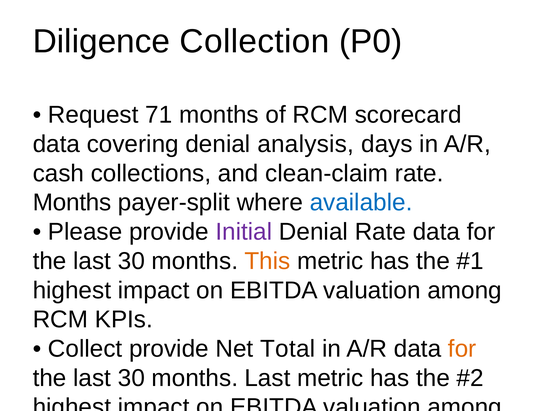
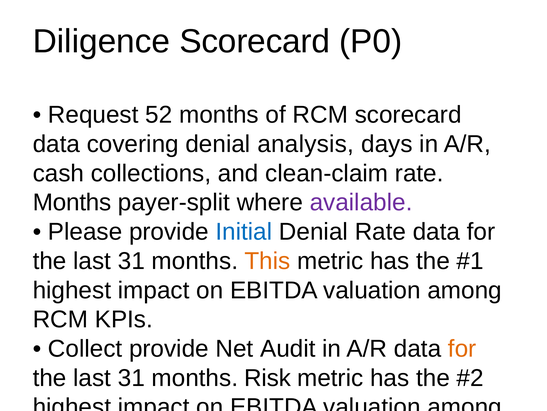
Diligence Collection: Collection -> Scorecard
71: 71 -> 52
available colour: blue -> purple
Initial colour: purple -> blue
30 at (131, 261): 30 -> 31
Total: Total -> Audit
30 at (131, 377): 30 -> 31
months Last: Last -> Risk
